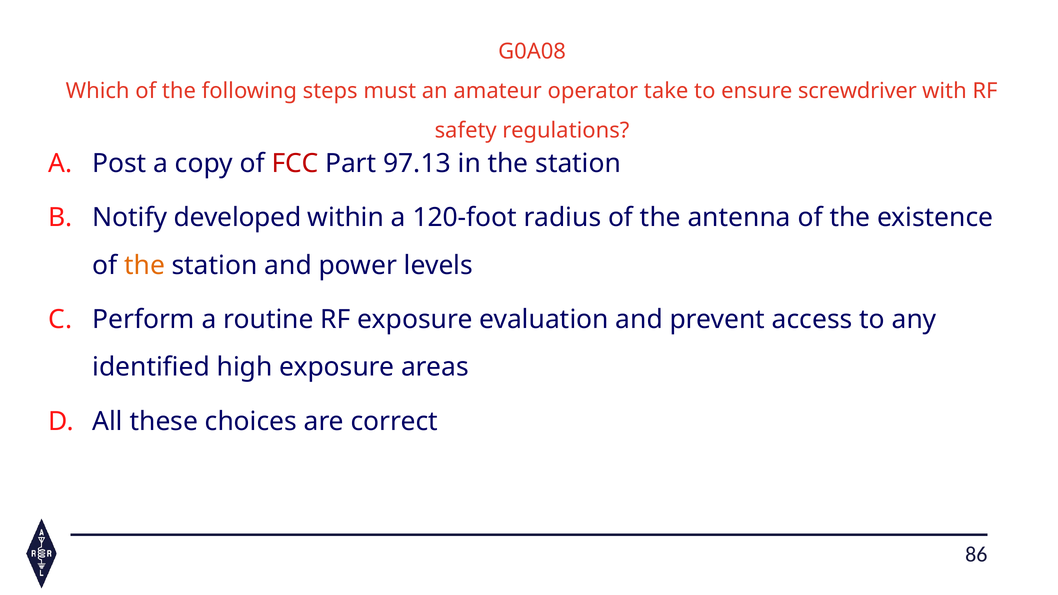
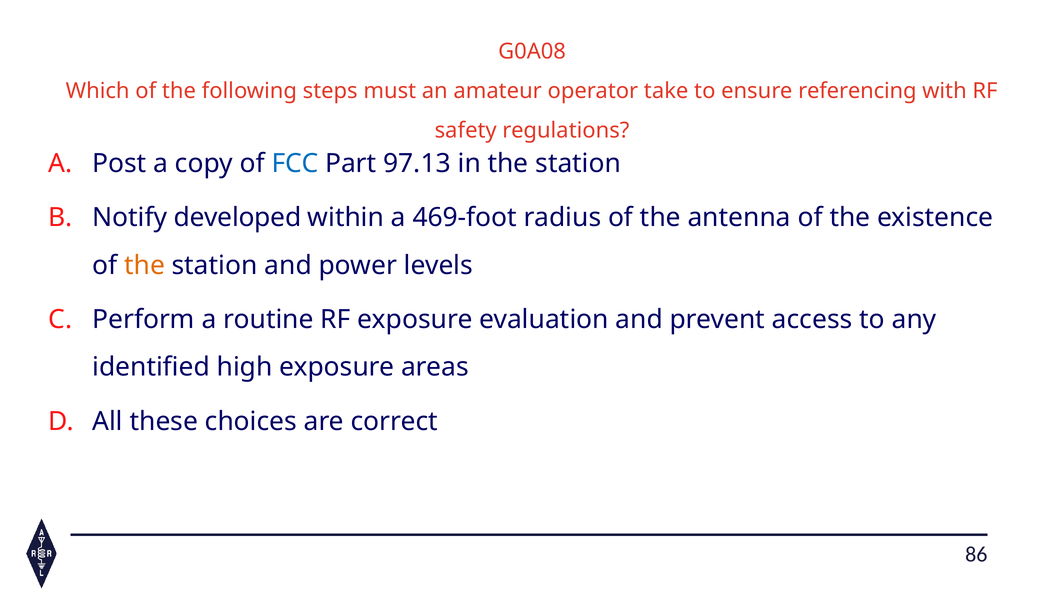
screwdriver: screwdriver -> referencing
FCC colour: red -> blue
120-foot: 120-foot -> 469-foot
